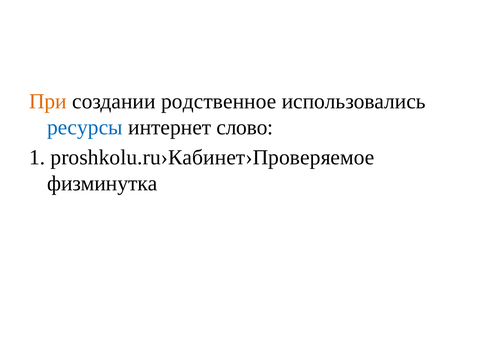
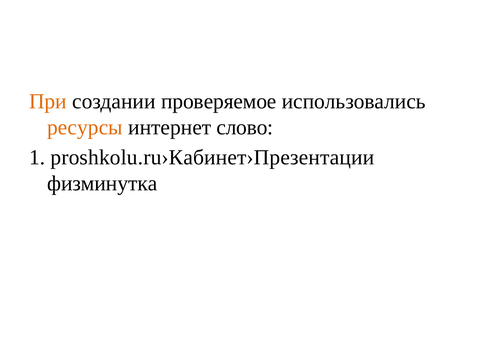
родственное: родственное -> проверяемое
ресурсы colour: blue -> orange
proshkolu.ru›Кабинет›Проверяемое: proshkolu.ru›Кабинет›Проверяемое -> proshkolu.ru›Кабинет›Презентации
